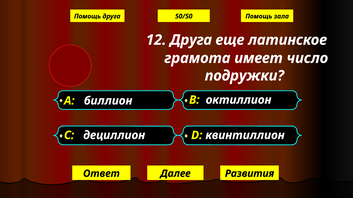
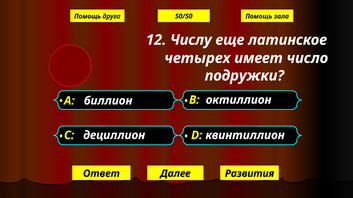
12 Друга: Друга -> Числу
грамота: грамота -> четырех
